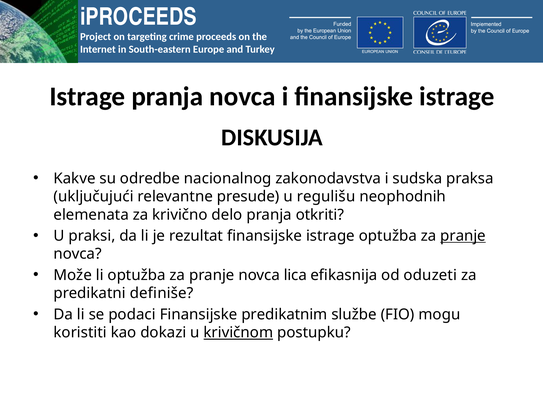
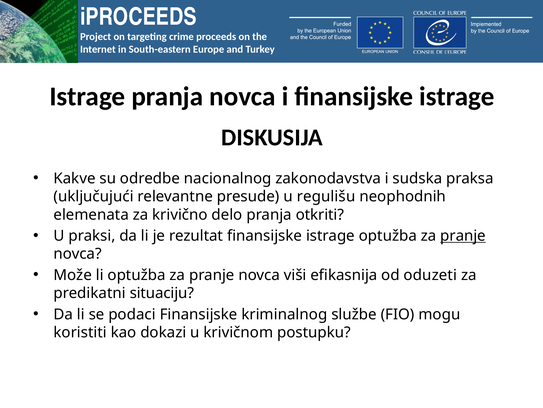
lica: lica -> viši
definiše: definiše -> situaciju
predikatnim: predikatnim -> kriminalnog
krivičnom underline: present -> none
